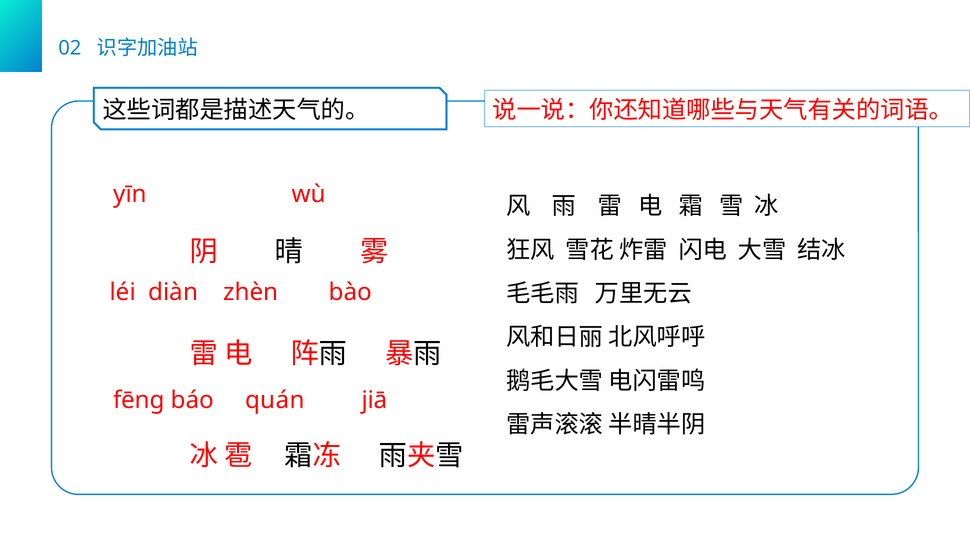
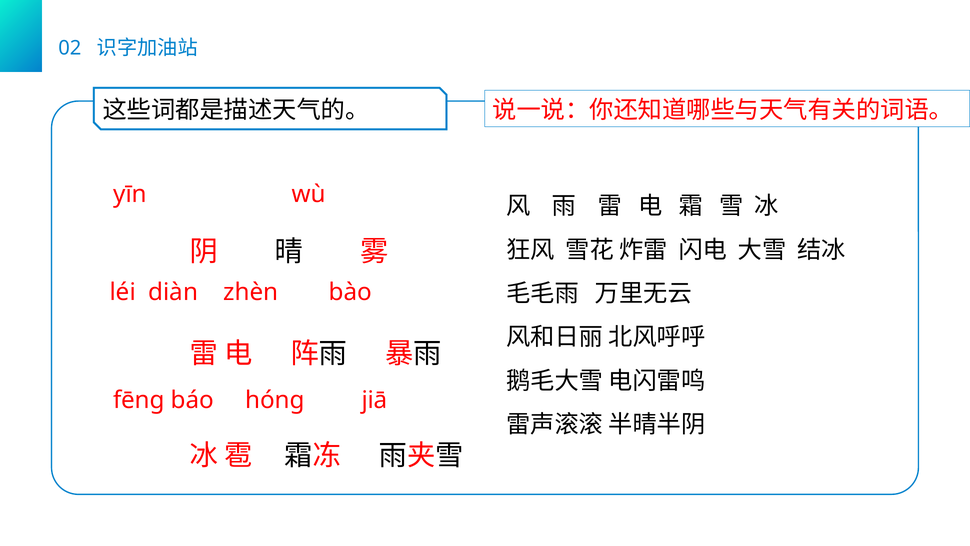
quán: quán -> hónɡ
